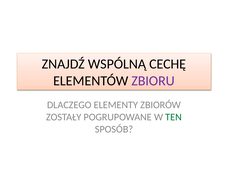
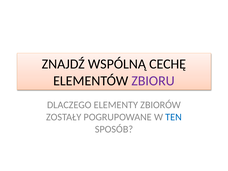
TEN colour: green -> blue
